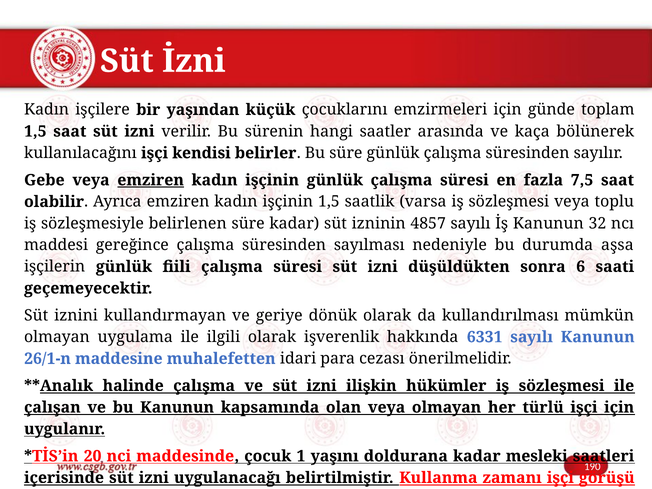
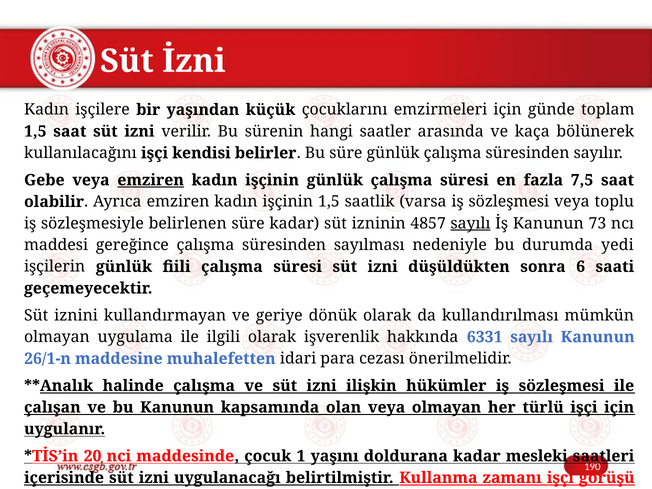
sayılı at (471, 223) underline: none -> present
32: 32 -> 73
aşsa: aşsa -> yedi
